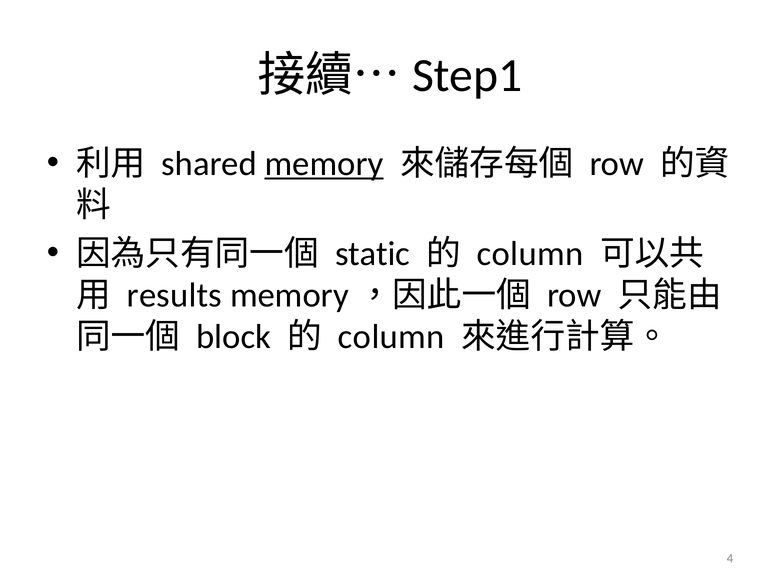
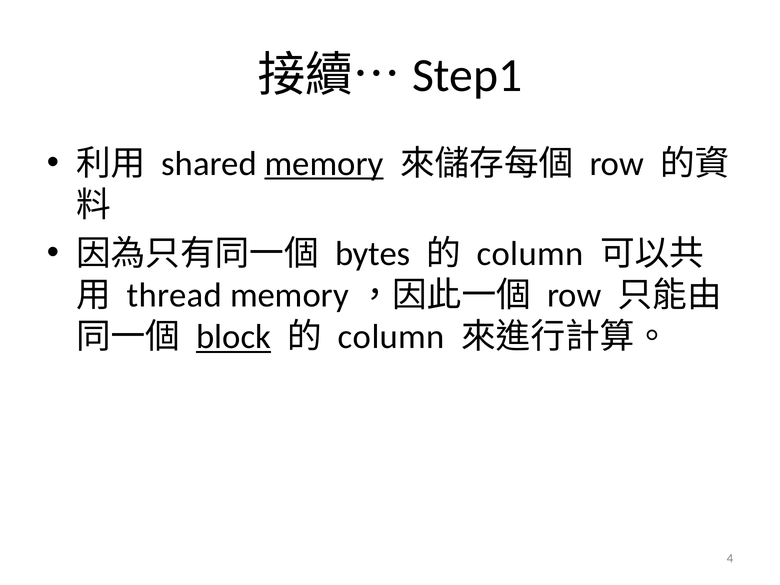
static: static -> bytes
results: results -> thread
block underline: none -> present
